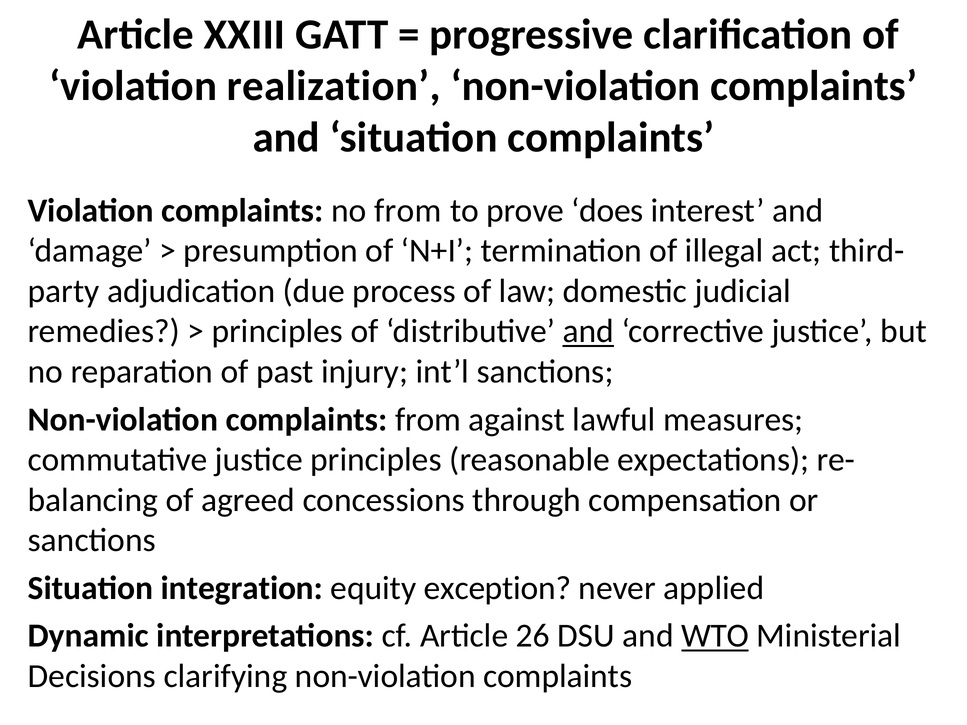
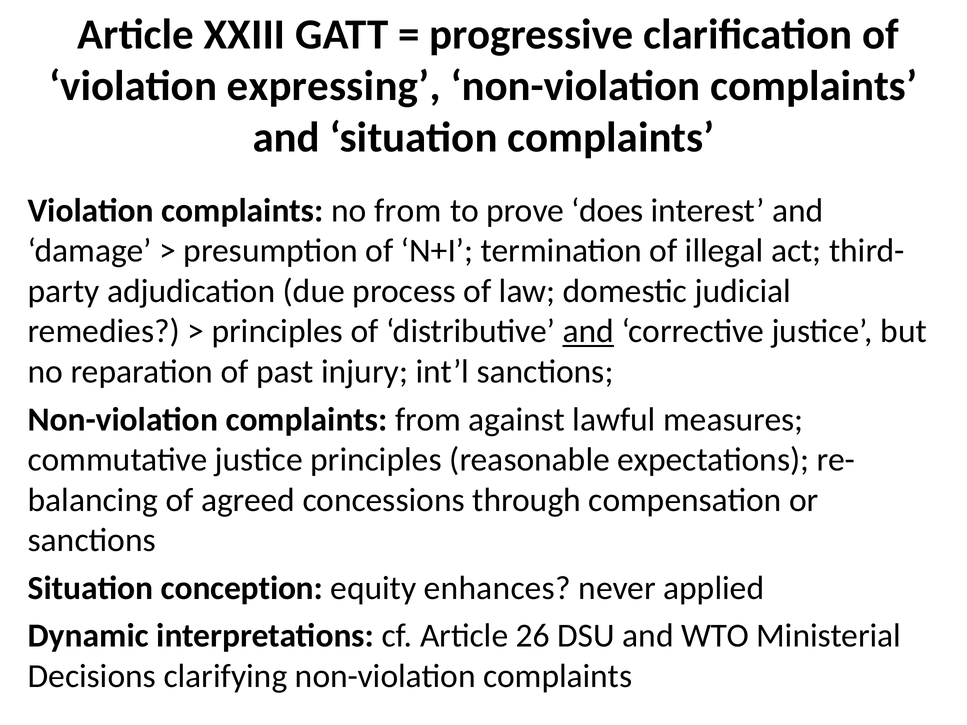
realization: realization -> expressing
integration: integration -> conception
exception: exception -> enhances
WTO underline: present -> none
